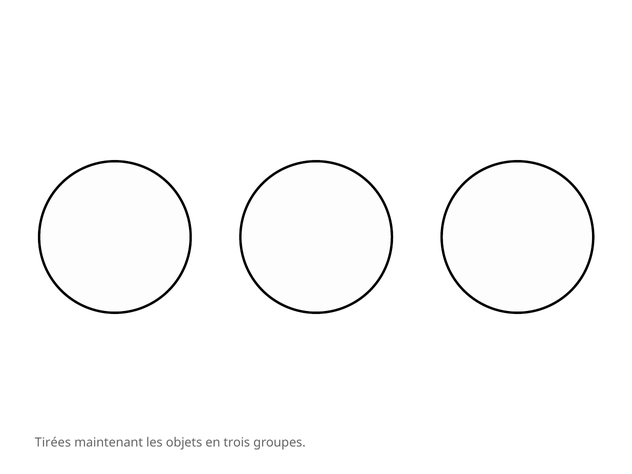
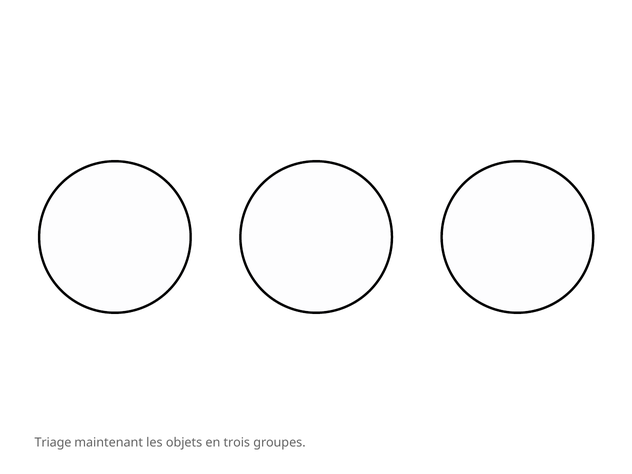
Tirées: Tirées -> Triage
